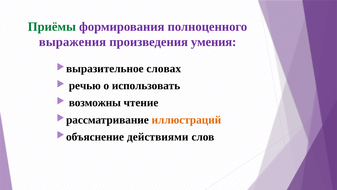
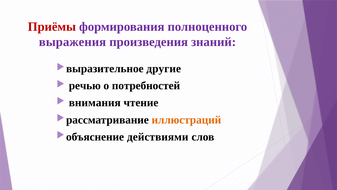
Приёмы colour: green -> red
умения: умения -> знаний
словах: словах -> другие
использовать: использовать -> потребностей
возможны: возможны -> внимания
